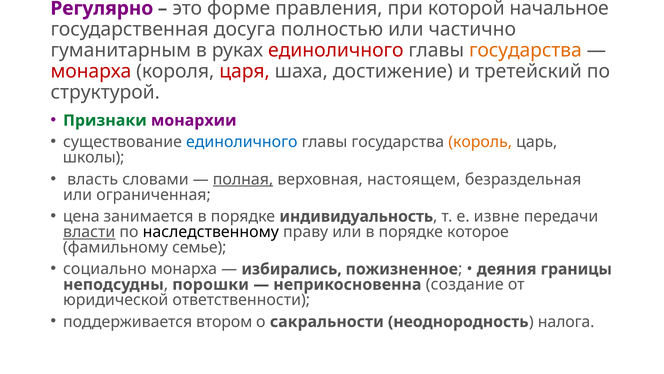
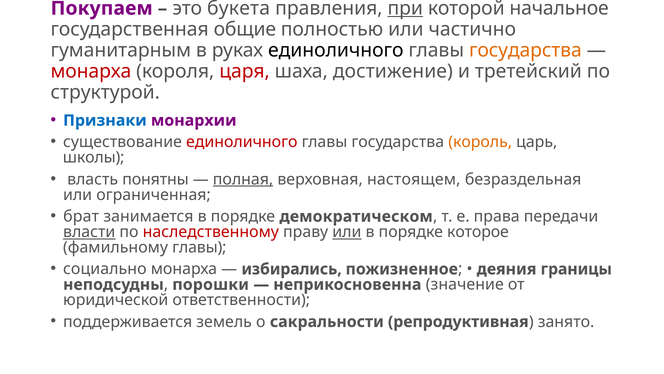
Регулярно: Регулярно -> Покупаем
форме: форме -> букета
при underline: none -> present
досуга: досуга -> общие
единоличного at (336, 50) colour: red -> black
Признаки colour: green -> blue
единоличного at (242, 142) colour: blue -> red
словами: словами -> понятны
цена: цена -> брат
индивидуальность: индивидуальность -> демократическом
извне: извне -> права
наследственному colour: black -> red
или at (347, 232) underline: none -> present
фамильному семье: семье -> главы
создание: создание -> значение
втором: втором -> земель
неоднородность: неоднородность -> репродуктивная
налога: налога -> занято
